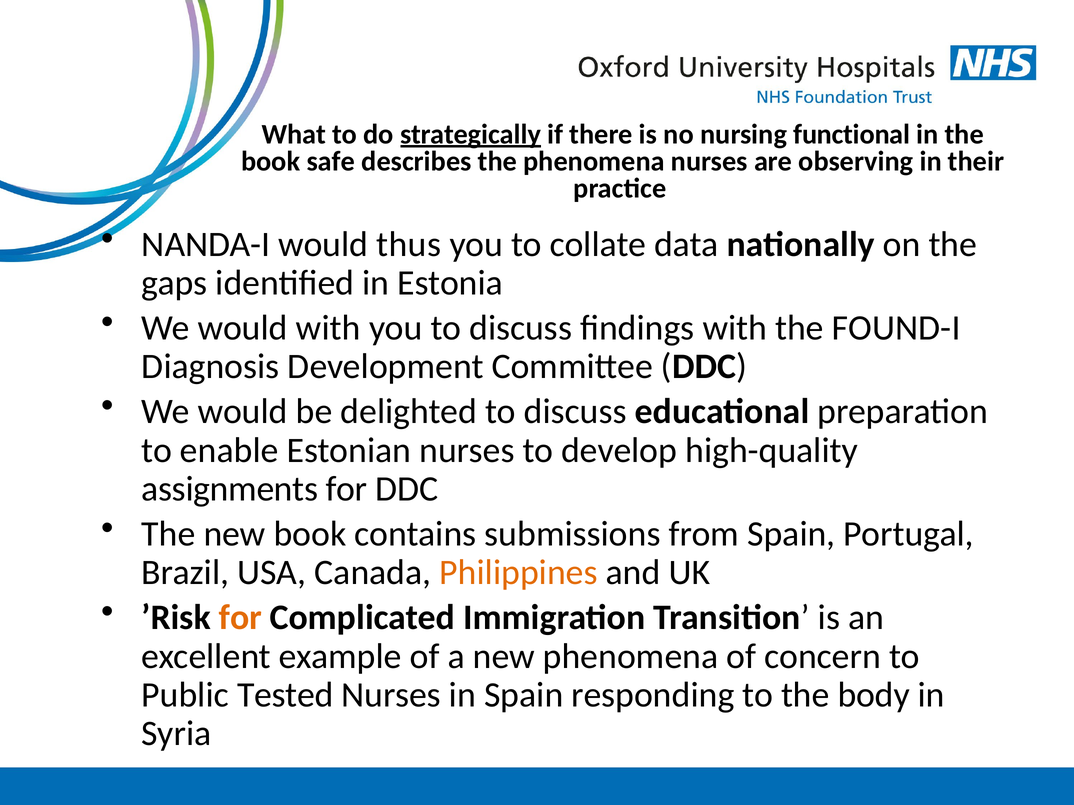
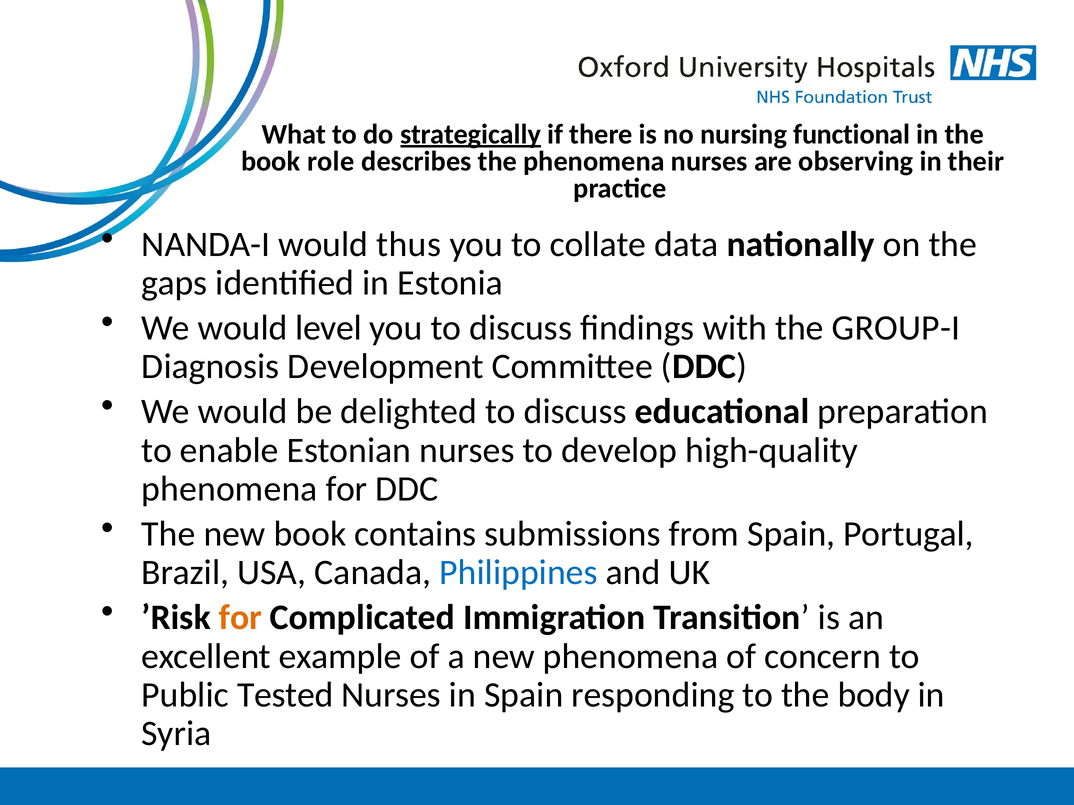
safe: safe -> role
would with: with -> level
FOUND-I: FOUND-I -> GROUP-I
assignments at (230, 489): assignments -> phenomena
Philippines colour: orange -> blue
